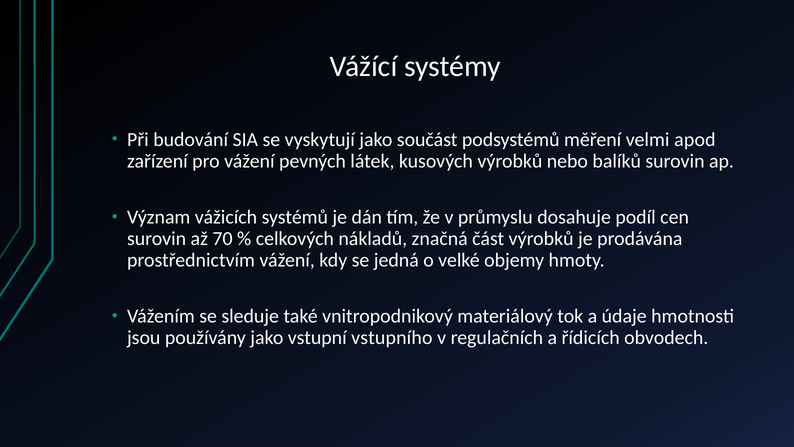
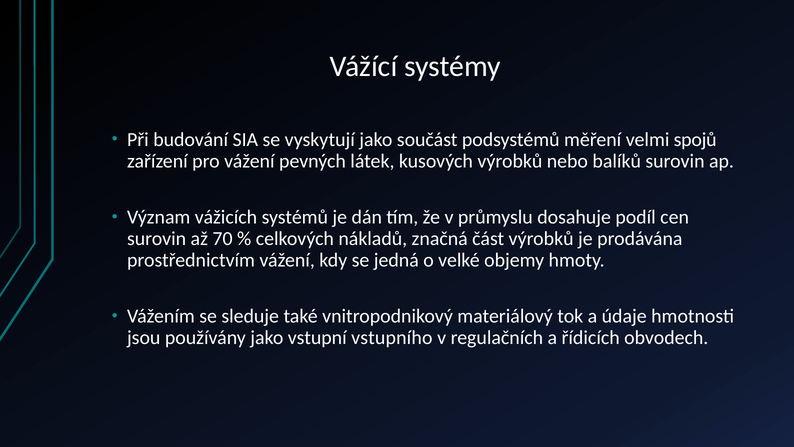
apod: apod -> spojů
